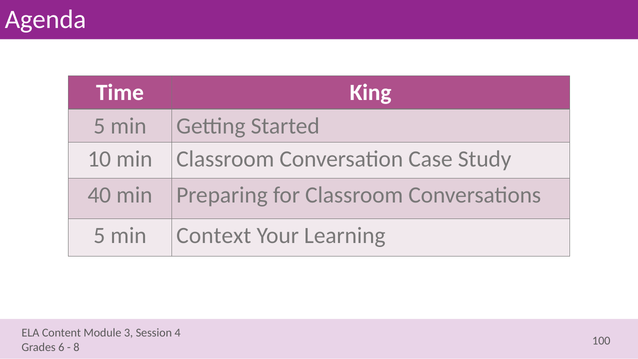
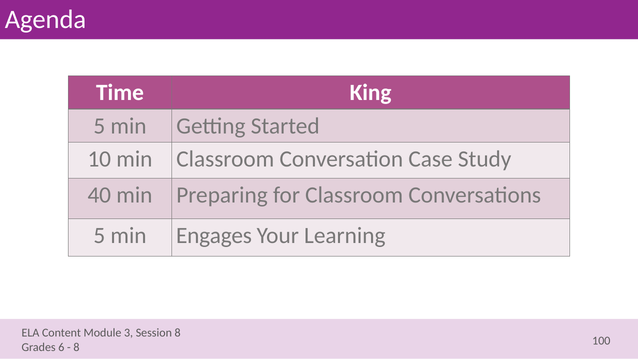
Context: Context -> Engages
4 at (178, 333): 4 -> 8
